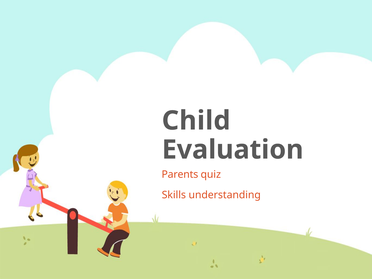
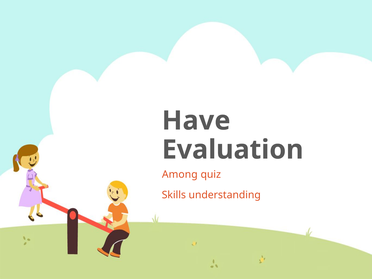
Child: Child -> Have
Parents: Parents -> Among
